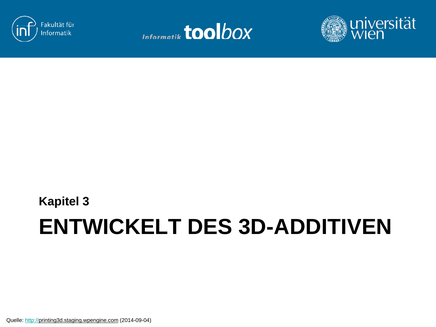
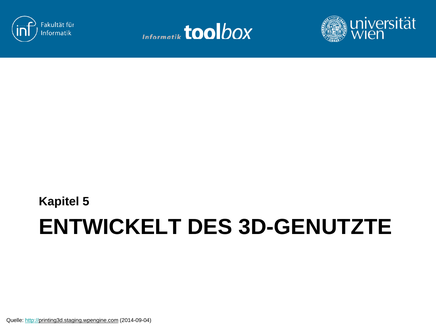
3: 3 -> 5
3D-ADDITIVEN: 3D-ADDITIVEN -> 3D-GENUTZTE
